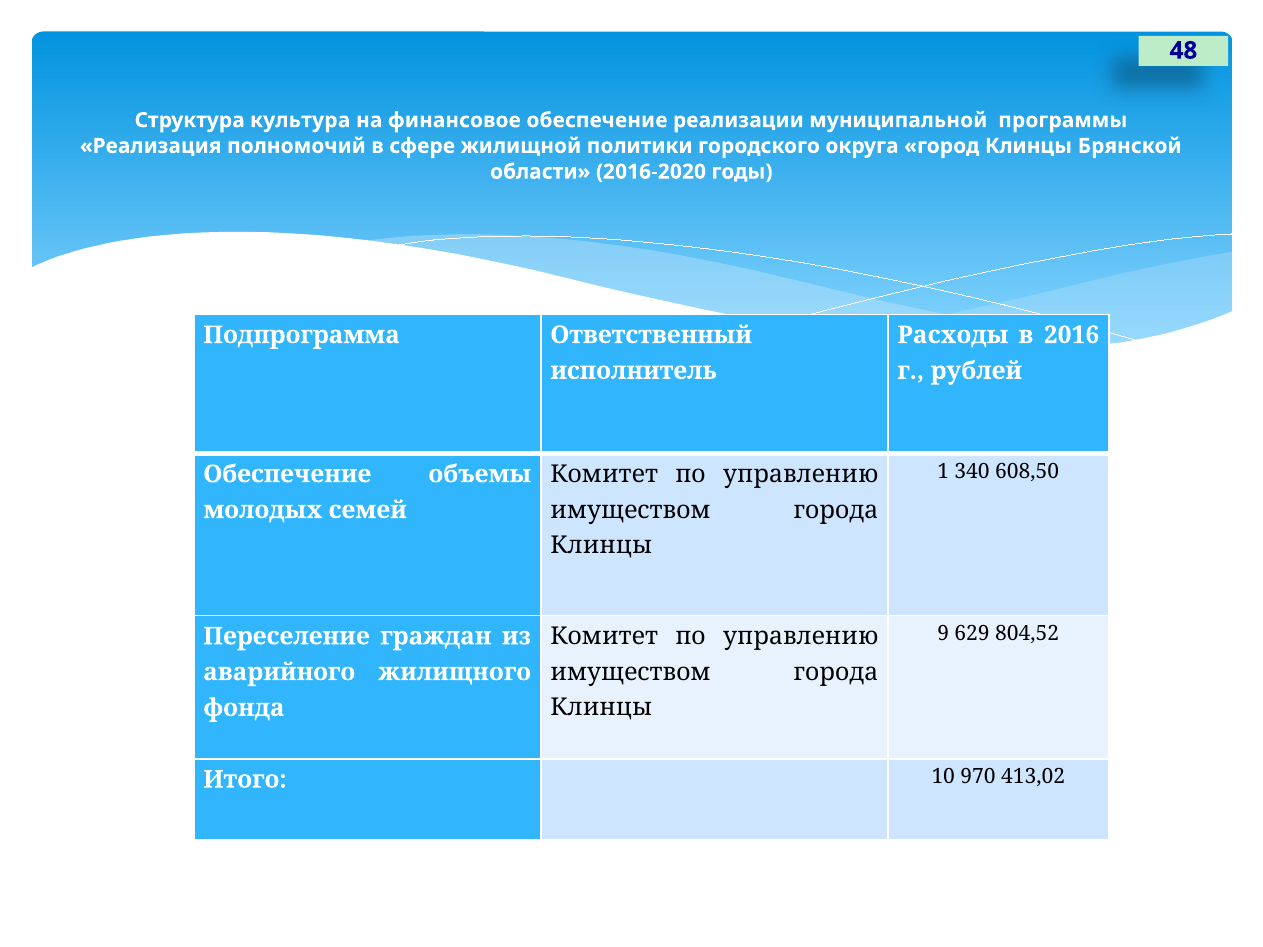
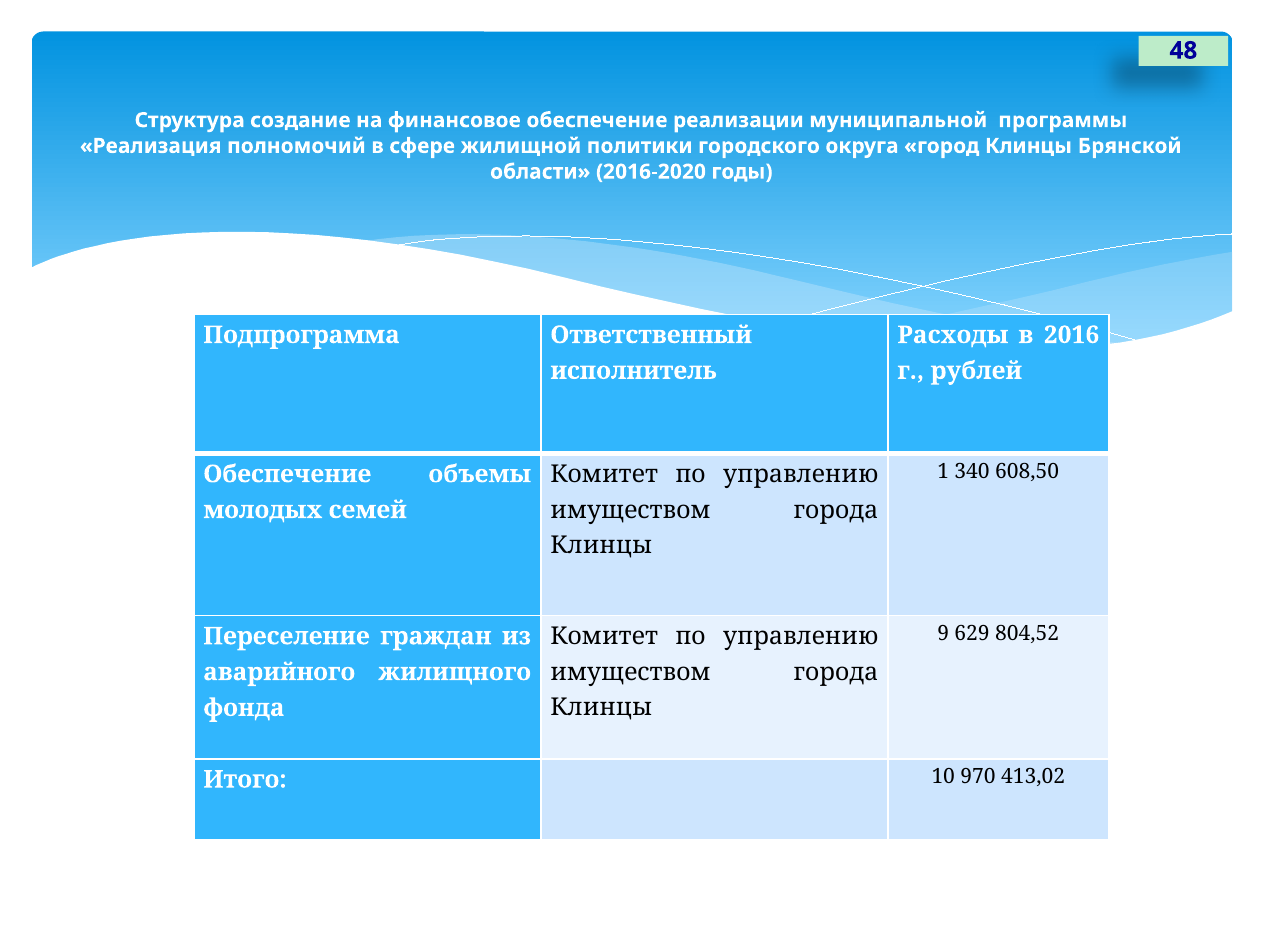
культура: культура -> создание
